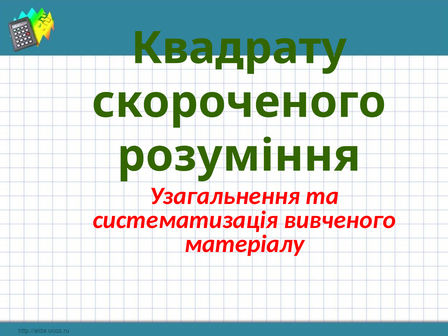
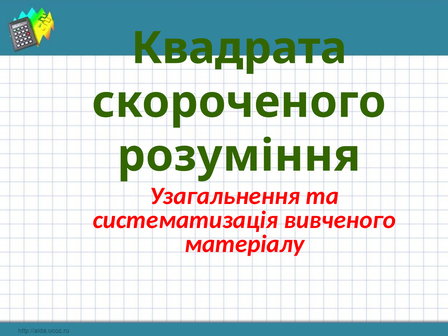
Квадрату: Квадрату -> Квадрата
